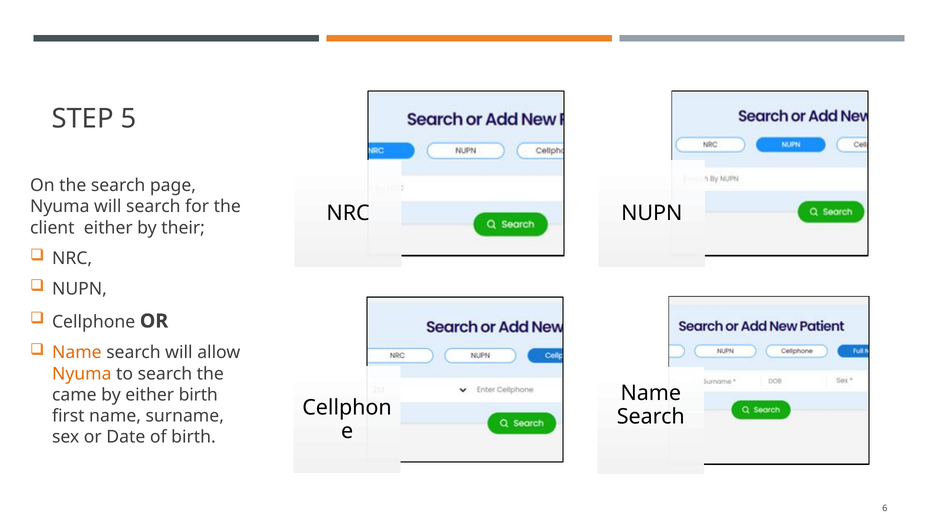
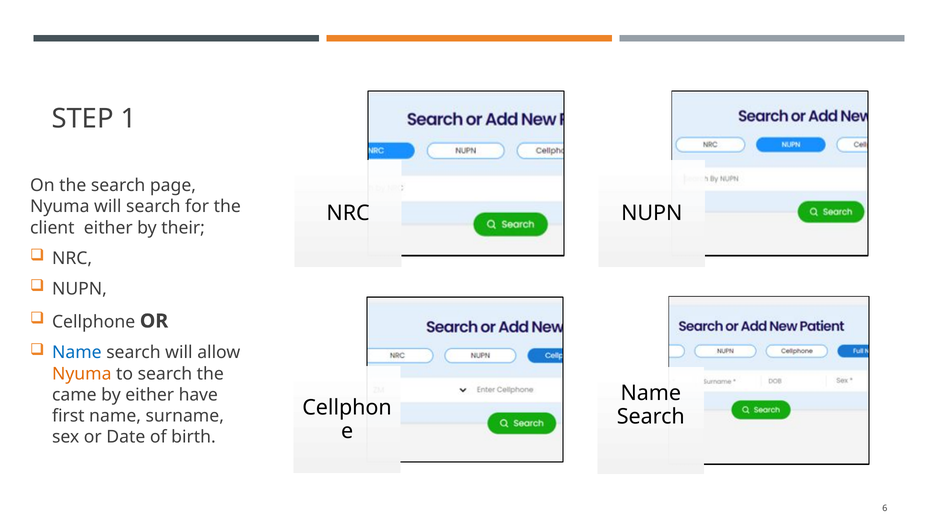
5: 5 -> 1
Name at (77, 353) colour: orange -> blue
either birth: birth -> have
